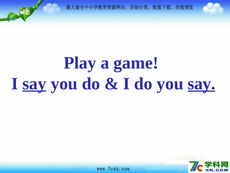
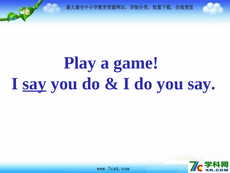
say at (202, 83) underline: present -> none
